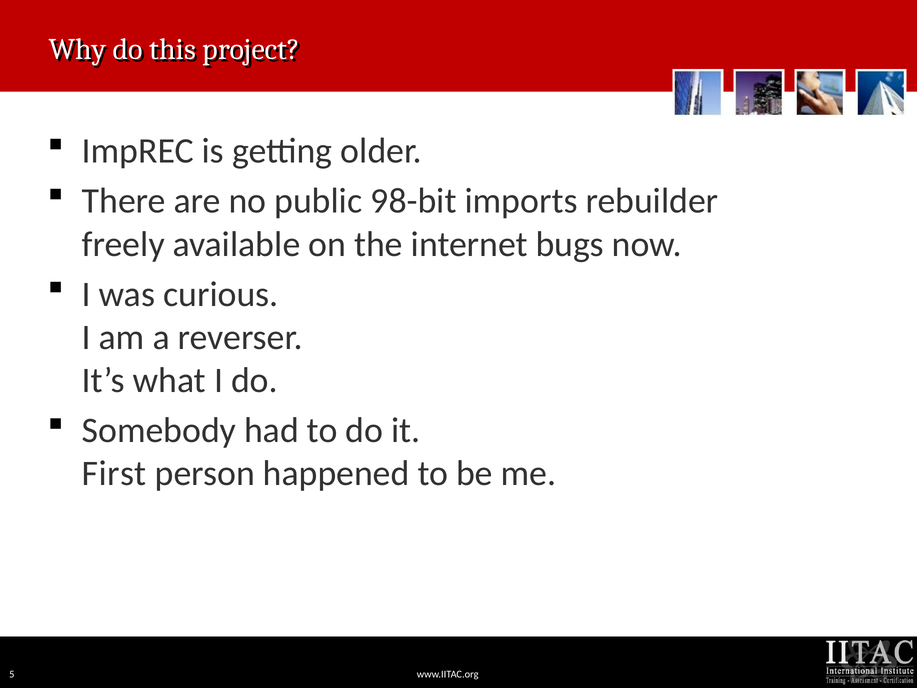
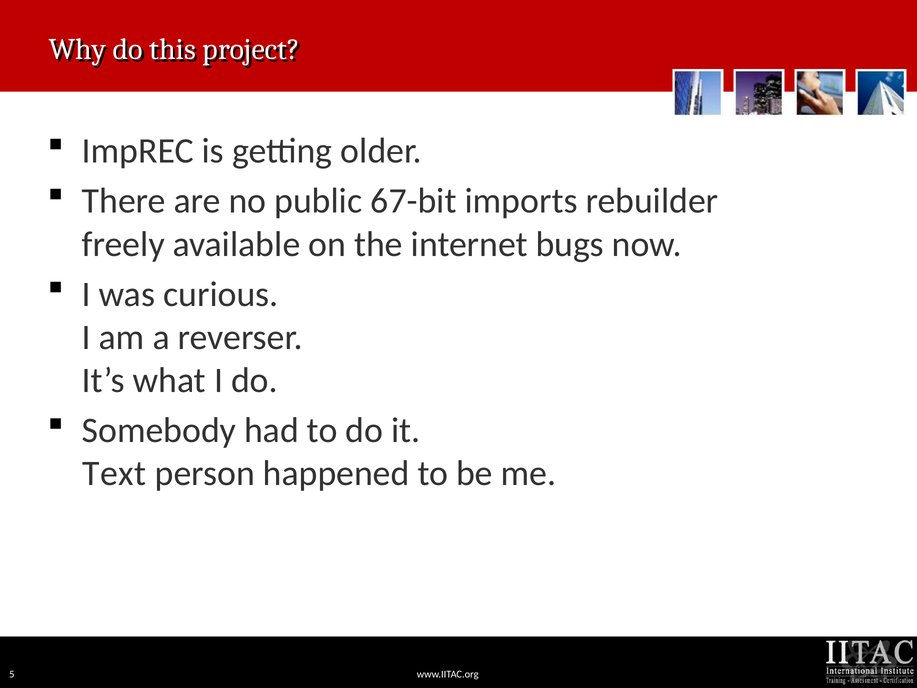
98-bit: 98-bit -> 67-bit
First: First -> Text
